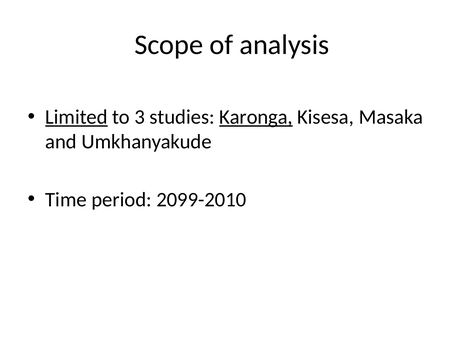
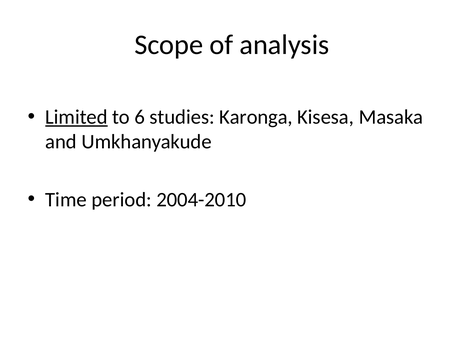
3: 3 -> 6
Karonga underline: present -> none
2099-2010: 2099-2010 -> 2004-2010
